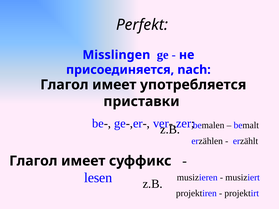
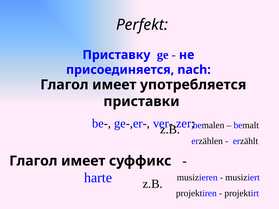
Misslingen: Misslingen -> Приставку
lesen: lesen -> harte
